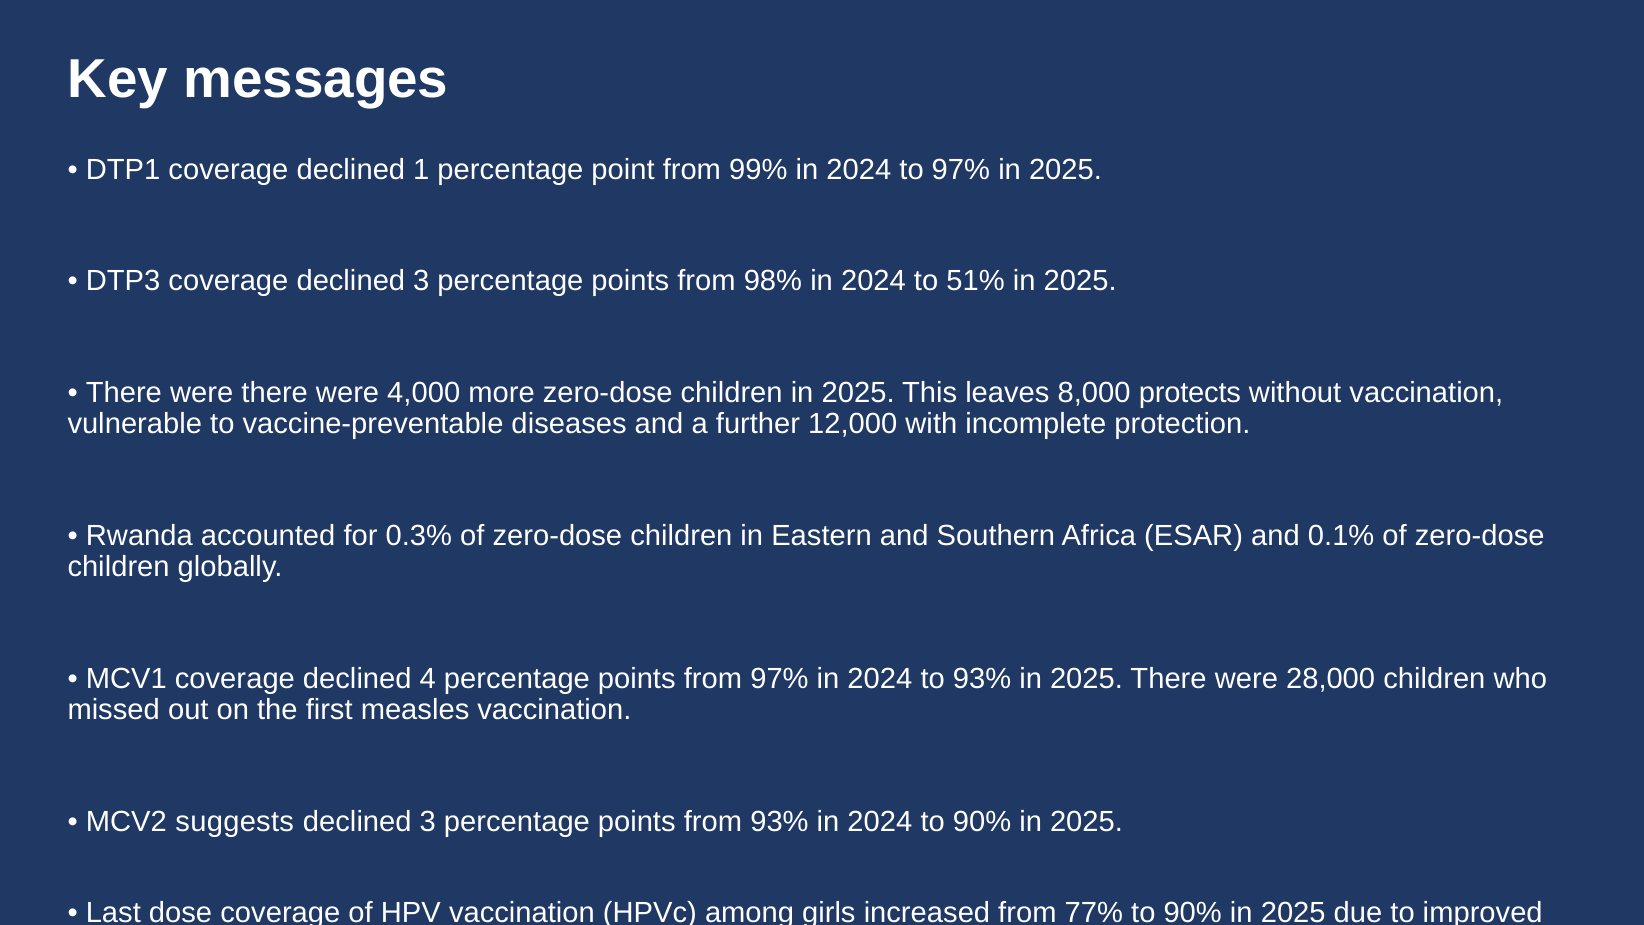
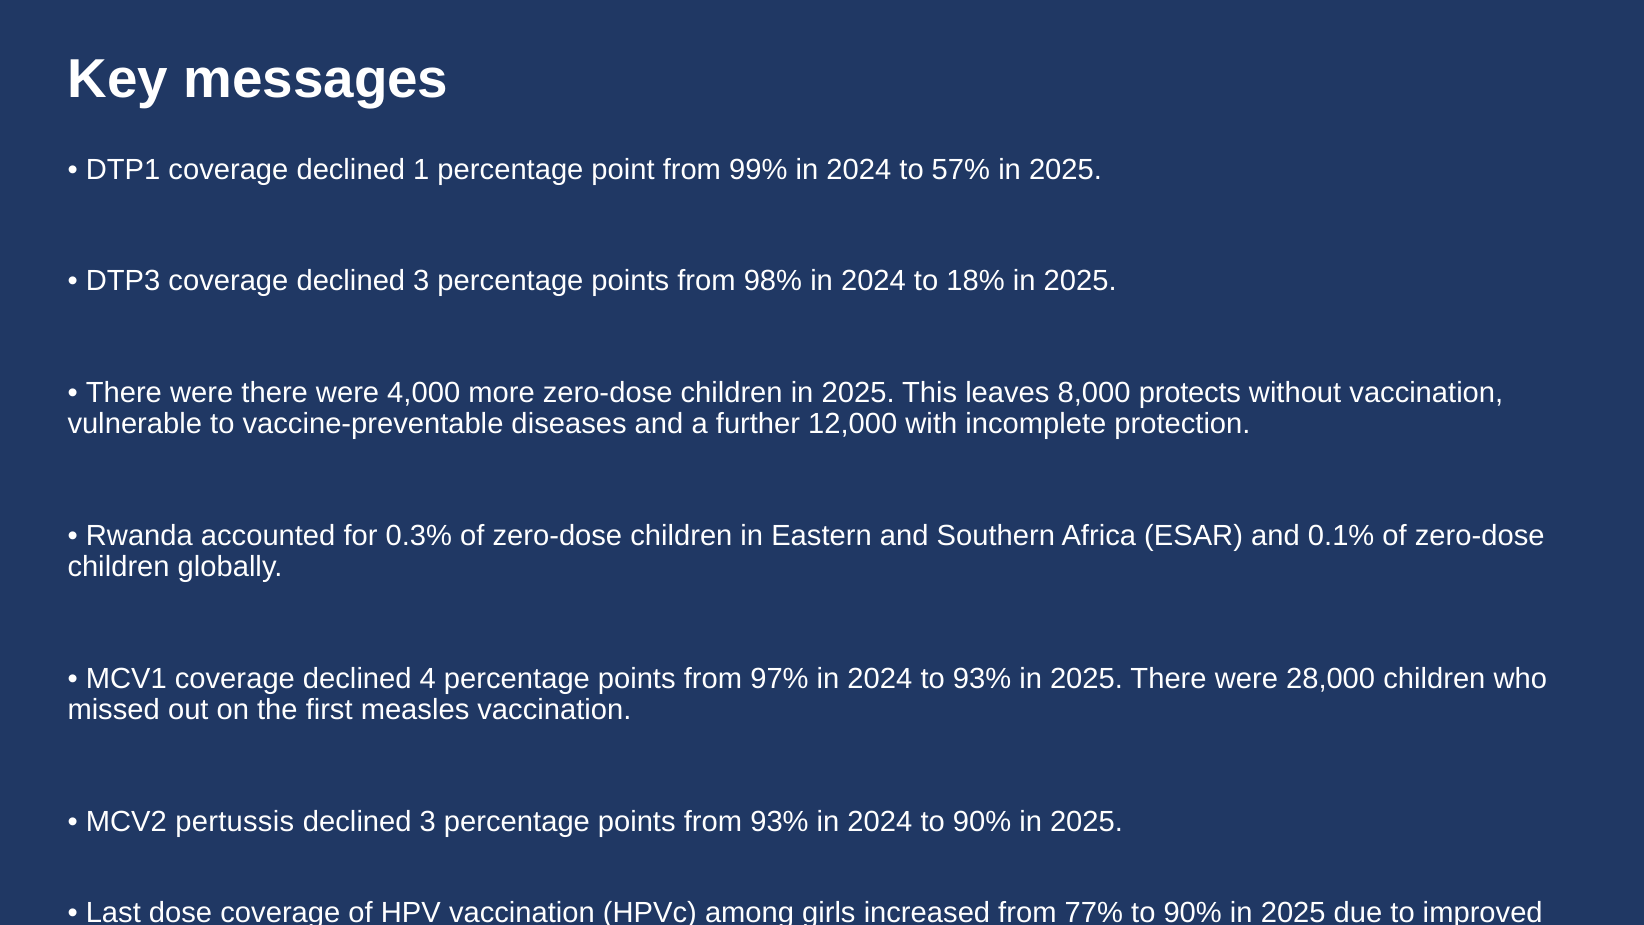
to 97%: 97% -> 57%
51%: 51% -> 18%
suggests: suggests -> pertussis
